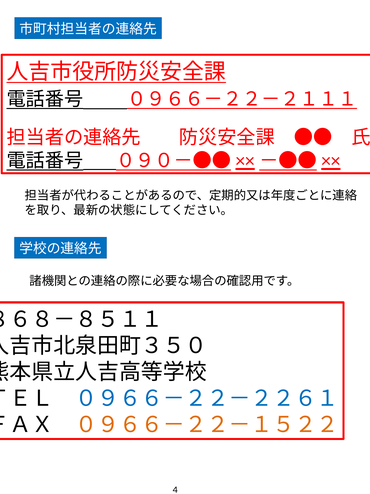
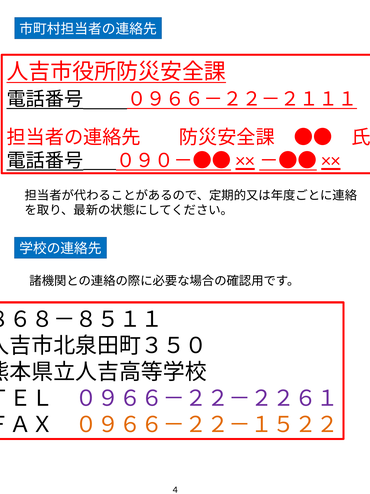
０９６６－２２－２２６１ colour: blue -> purple
